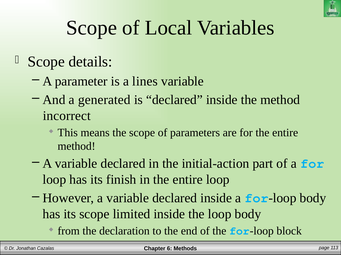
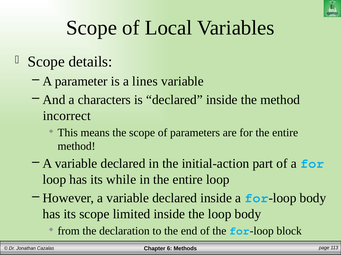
generated: generated -> characters
finish: finish -> while
